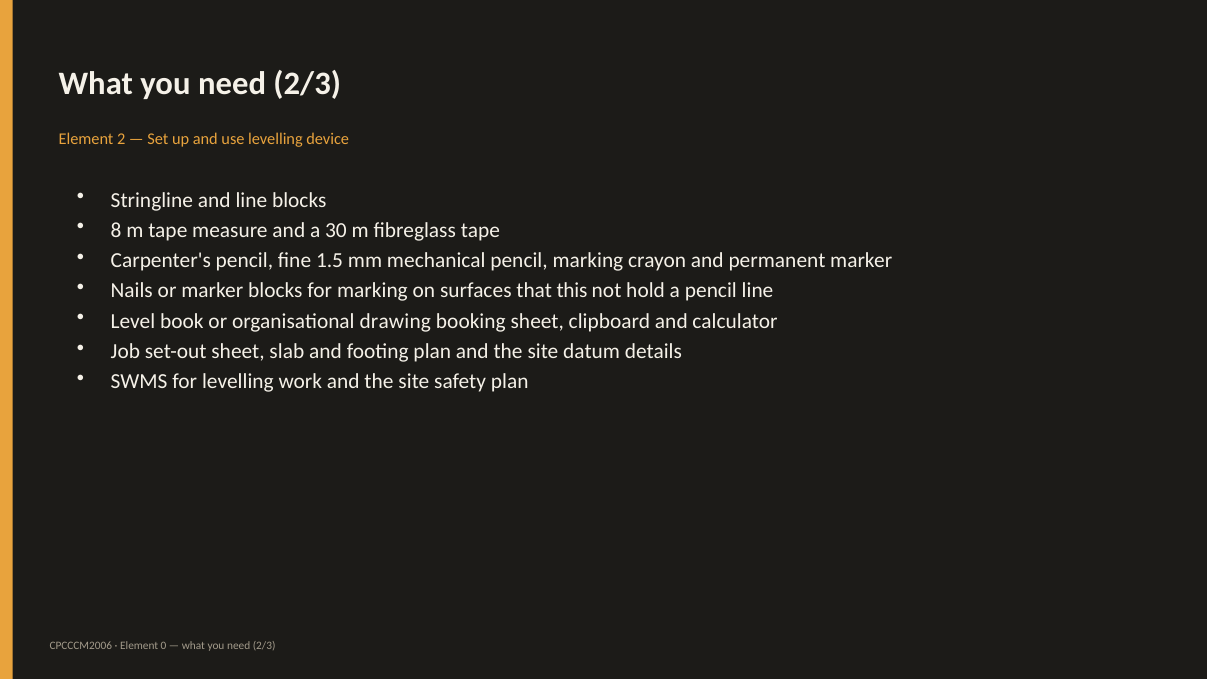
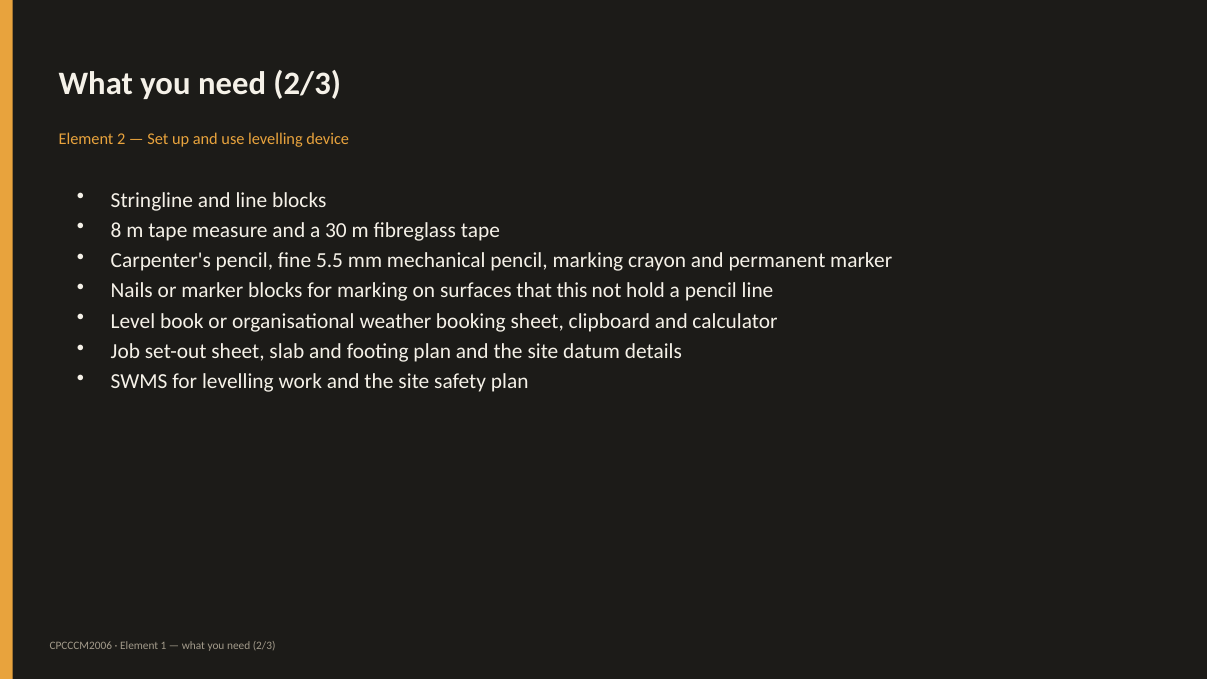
1.5: 1.5 -> 5.5
drawing: drawing -> weather
0: 0 -> 1
